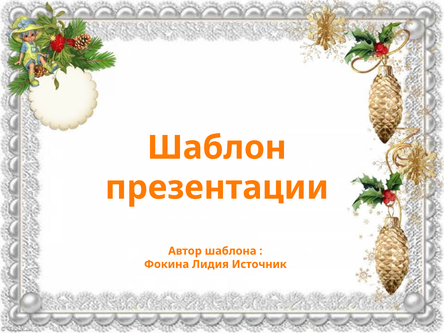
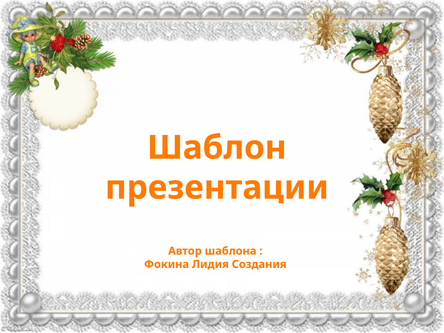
Источник: Источник -> Создания
